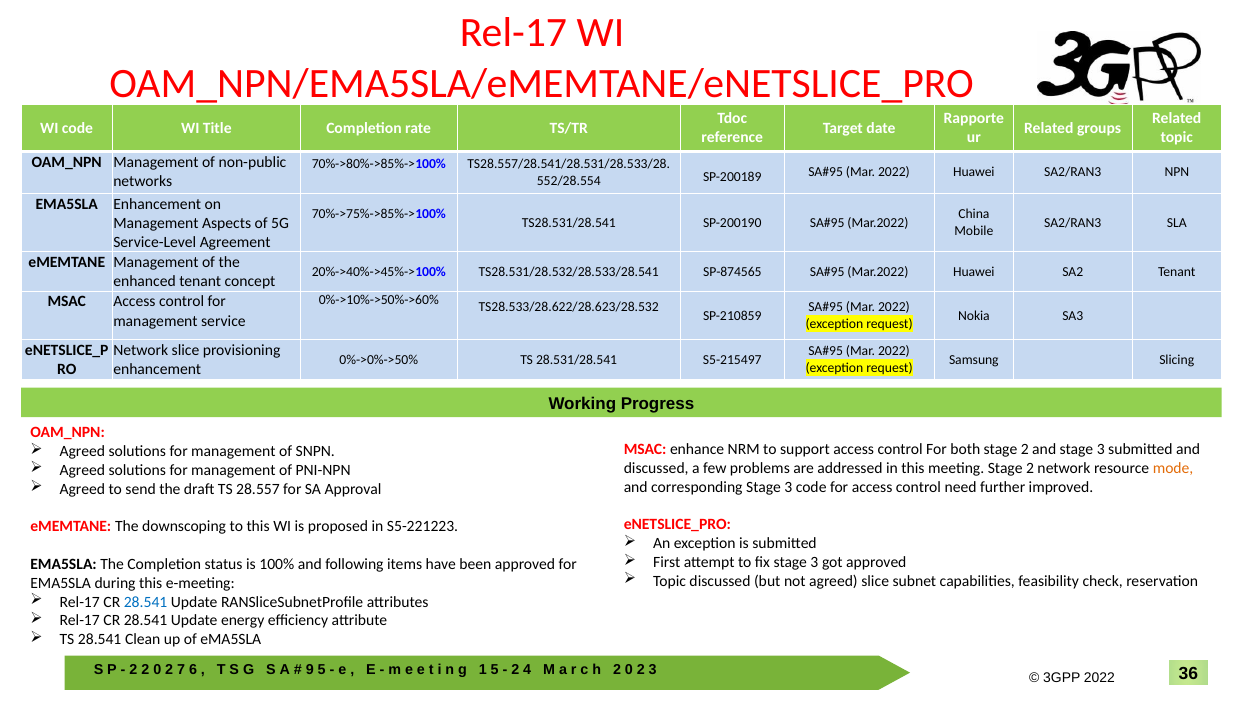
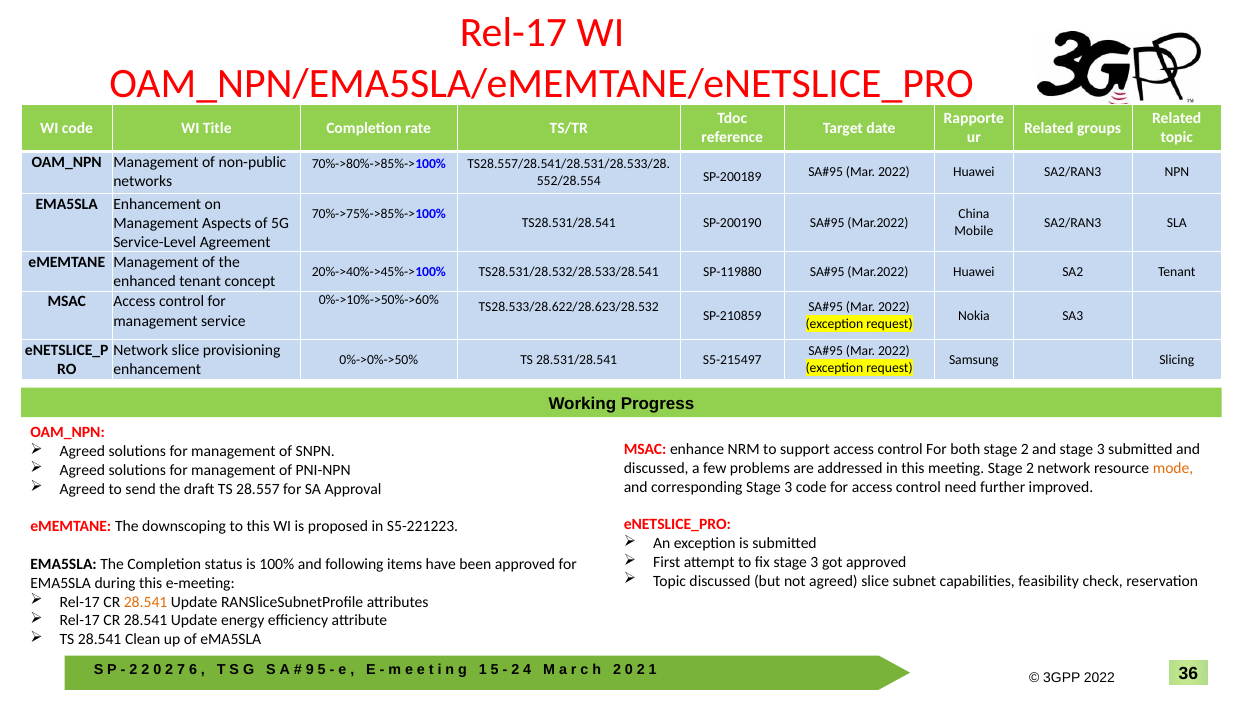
SP-874565: SP-874565 -> SP-119880
28.541 at (146, 602) colour: blue -> orange
2 3: 3 -> 1
